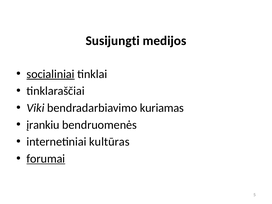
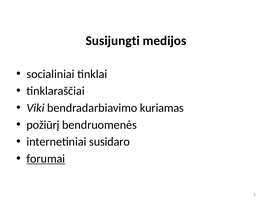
socialiniai underline: present -> none
įrankiu: įrankiu -> požiūrį
kultūras: kultūras -> susidaro
